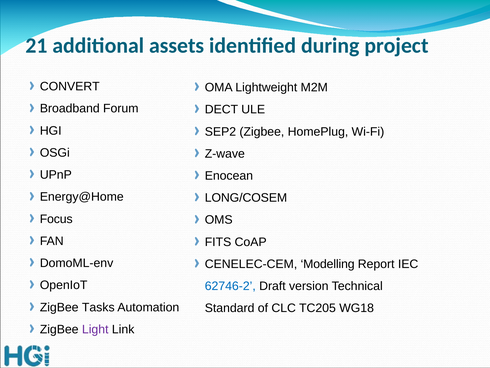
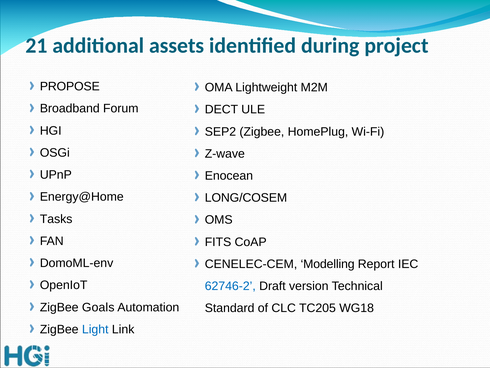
CONVERT: CONVERT -> PROPOSE
Focus: Focus -> Tasks
Tasks: Tasks -> Goals
Light colour: purple -> blue
